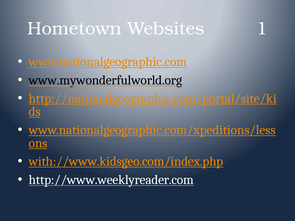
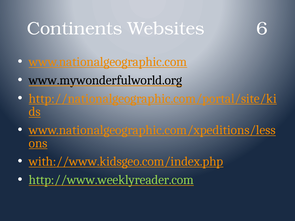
Hometown: Hometown -> Continents
1: 1 -> 6
http://www.weeklyreader.com colour: white -> light green
